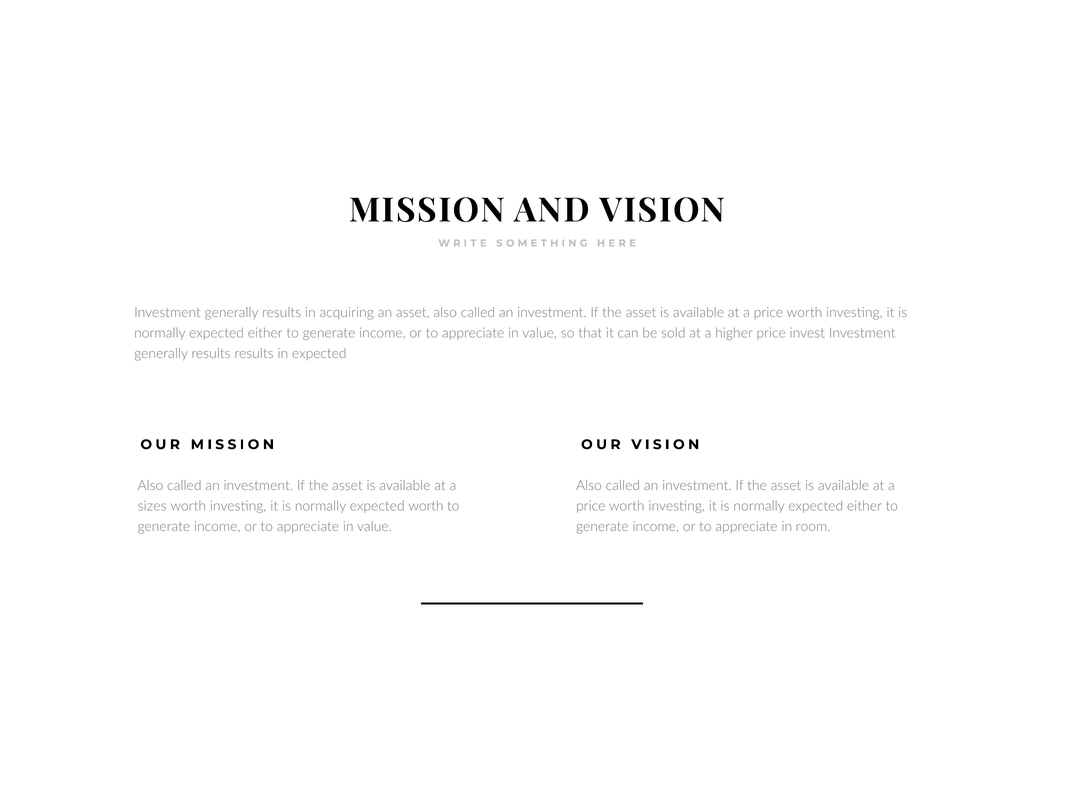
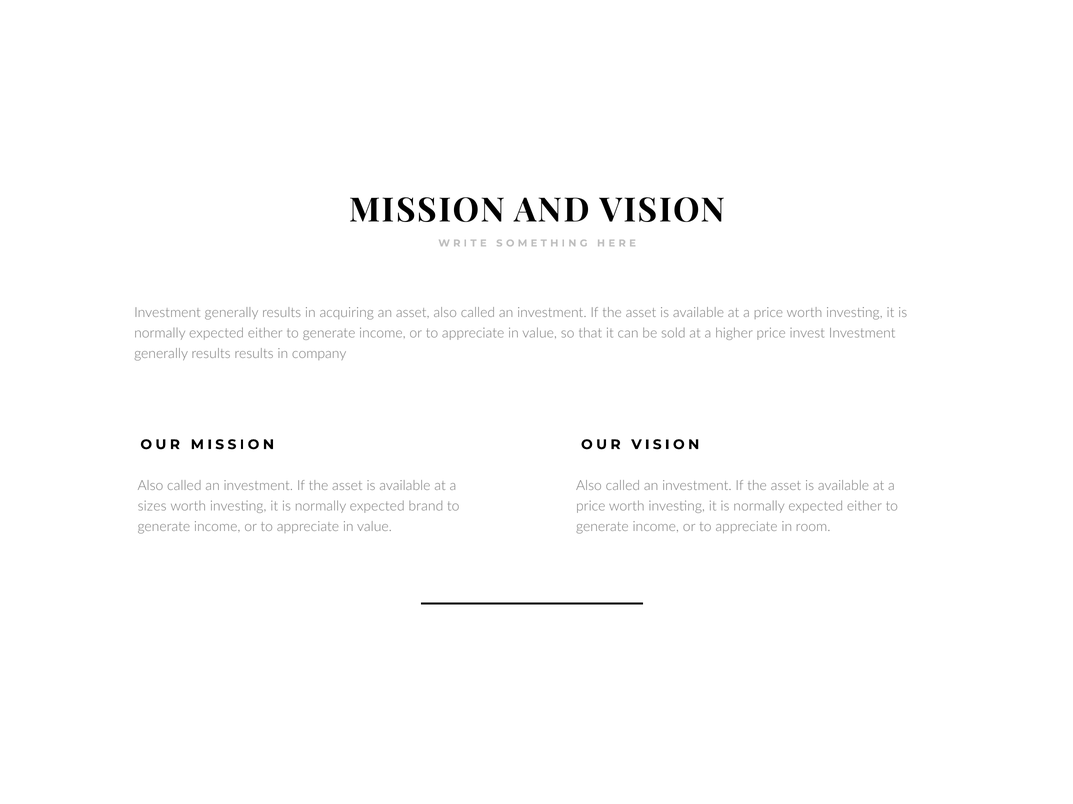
in expected: expected -> company
expected worth: worth -> brand
